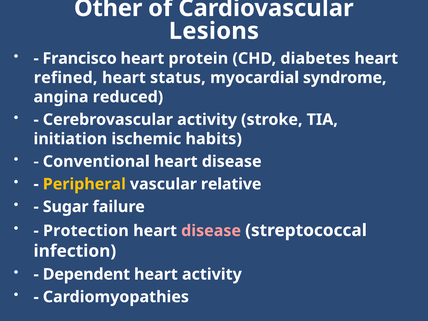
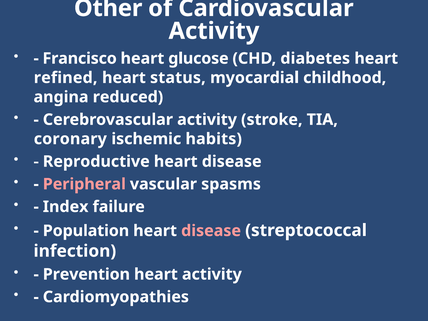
Lesions at (214, 31): Lesions -> Activity
protein: protein -> glucose
syndrome: syndrome -> childhood
initiation: initiation -> coronary
Conventional: Conventional -> Reproductive
Peripheral colour: yellow -> pink
relative: relative -> spasms
Sugar: Sugar -> Index
Protection: Protection -> Population
Dependent: Dependent -> Prevention
